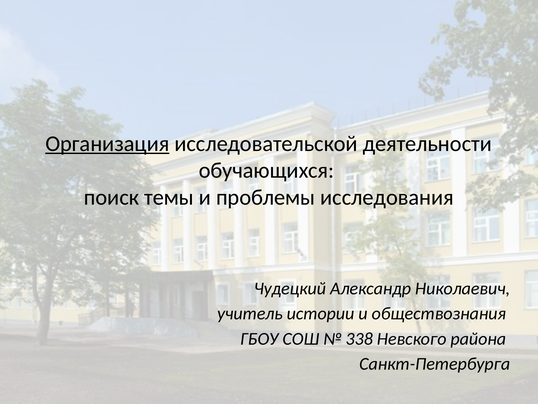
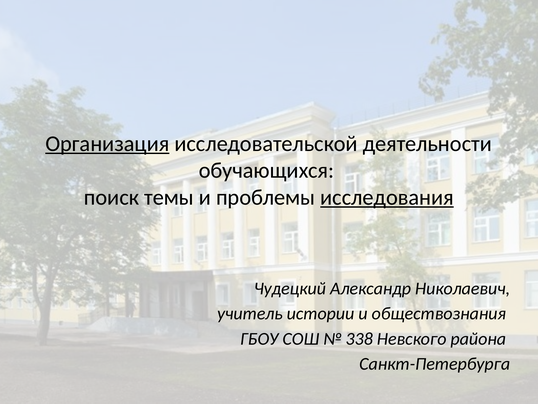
исследования underline: none -> present
